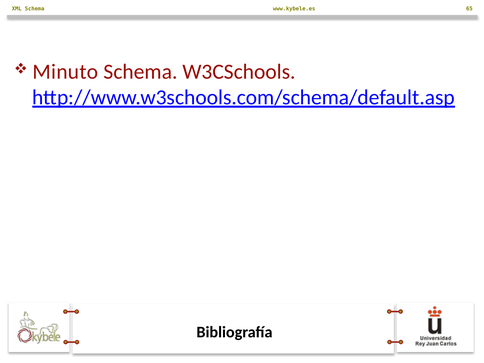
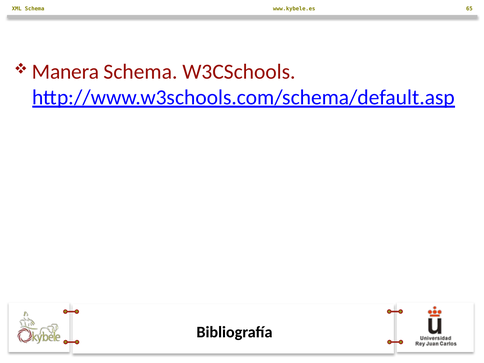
Minuto: Minuto -> Manera
